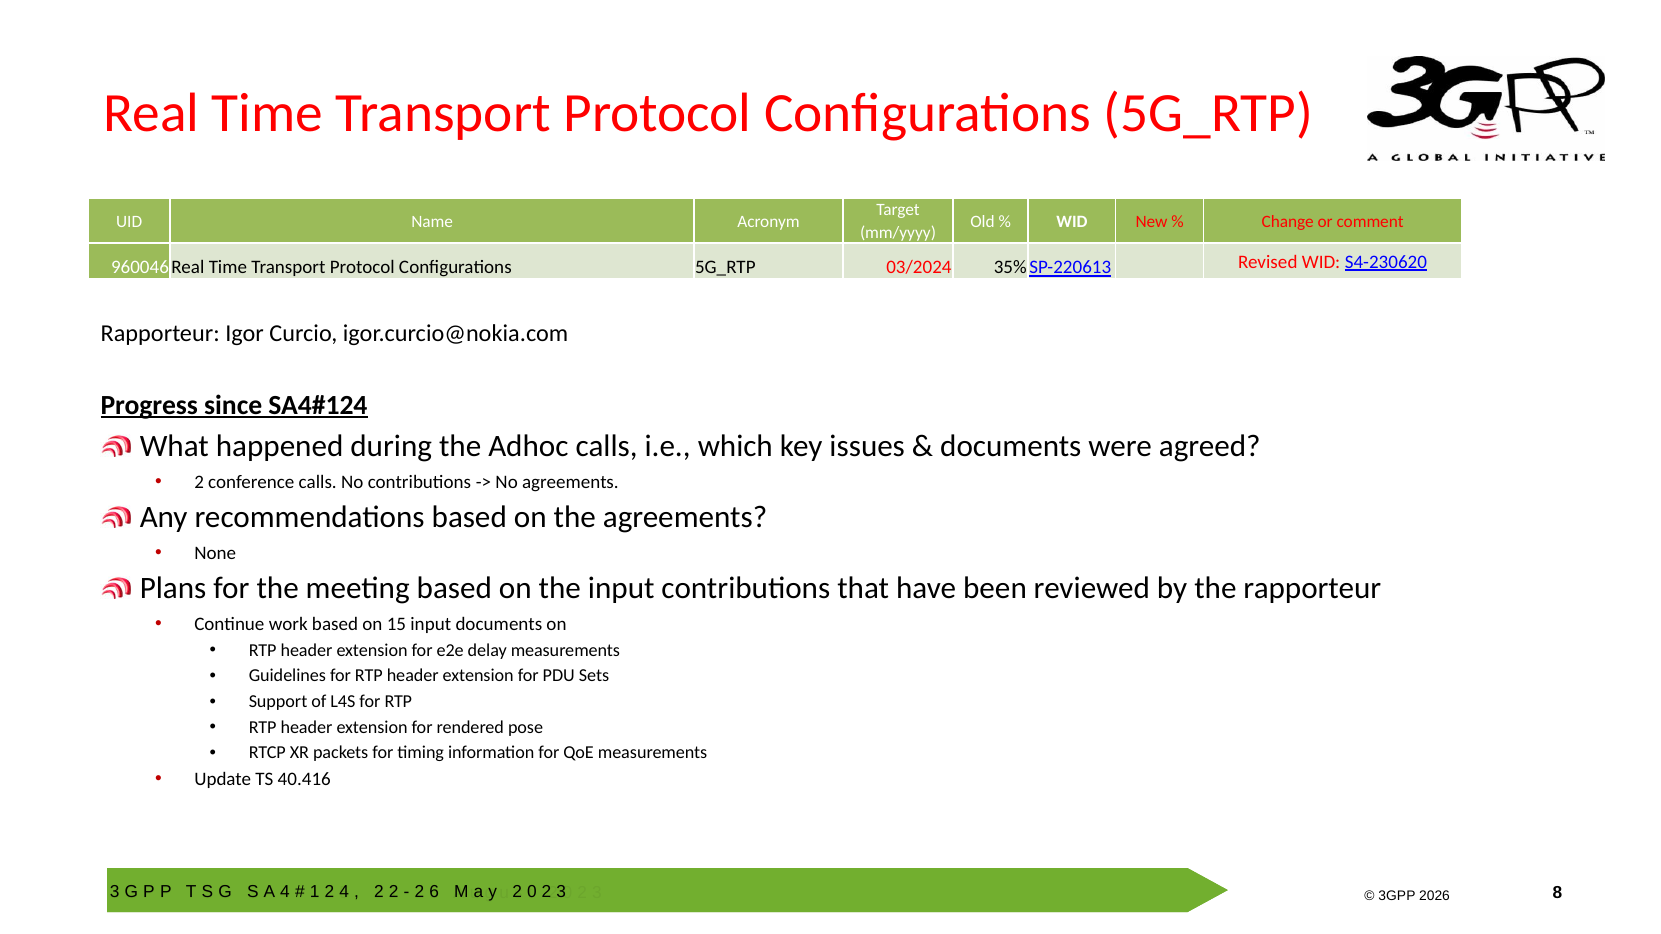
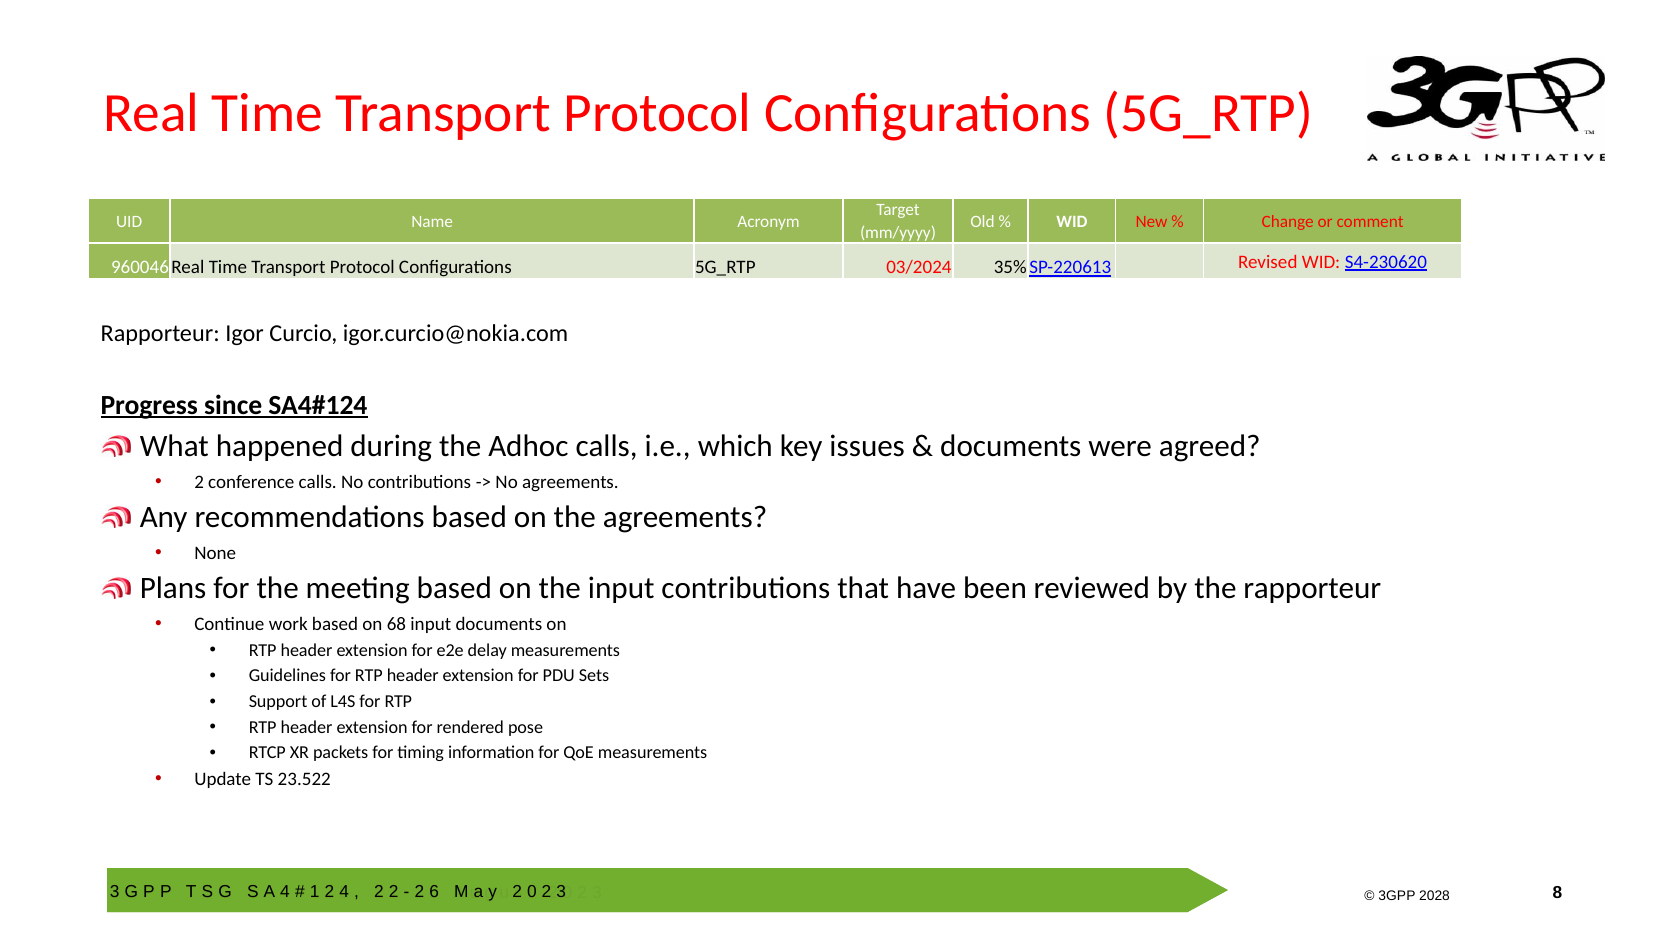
15: 15 -> 68
40.416: 40.416 -> 23.522
2026: 2026 -> 2028
